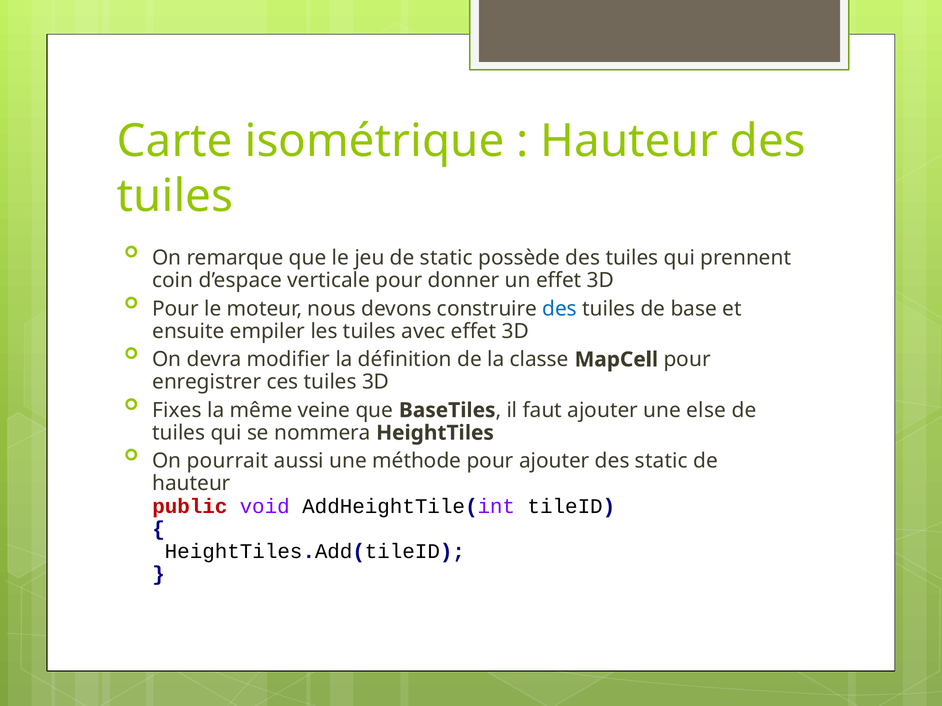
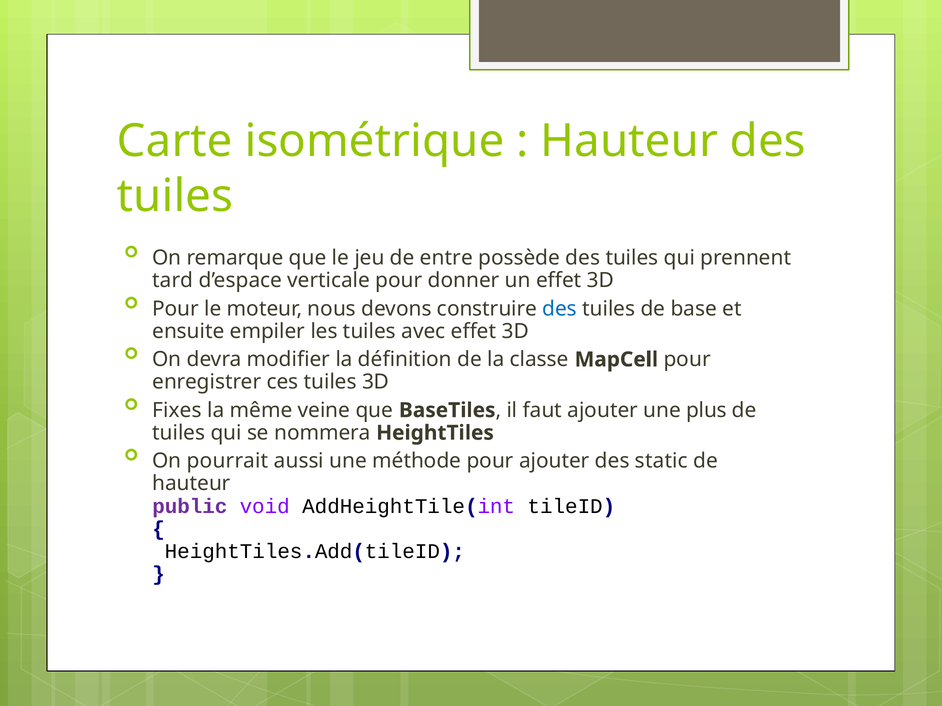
de static: static -> entre
coin: coin -> tard
else: else -> plus
public colour: red -> purple
